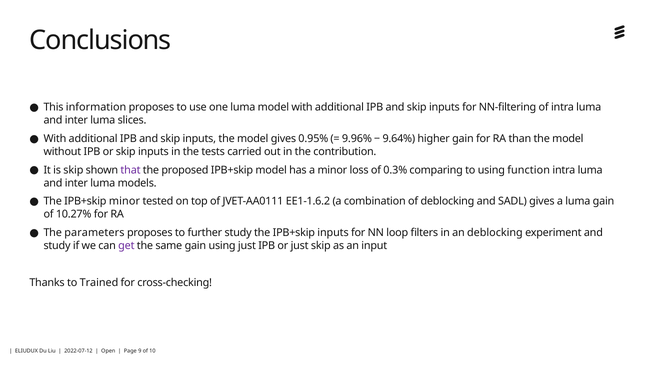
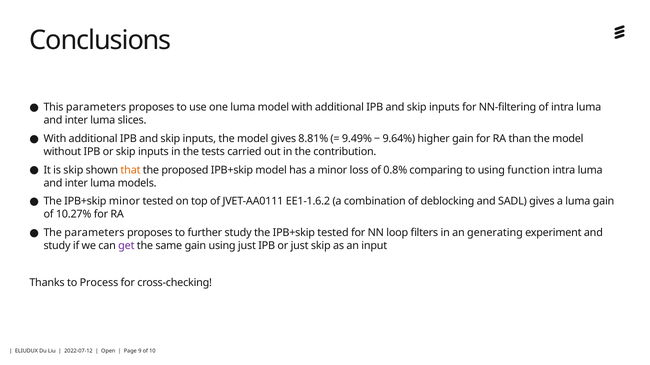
This information: information -> parameters
0.95%: 0.95% -> 8.81%
9.96%: 9.96% -> 9.49%
that colour: purple -> orange
0.3%: 0.3% -> 0.8%
IPB+skip inputs: inputs -> tested
an deblocking: deblocking -> generating
Trained: Trained -> Process
